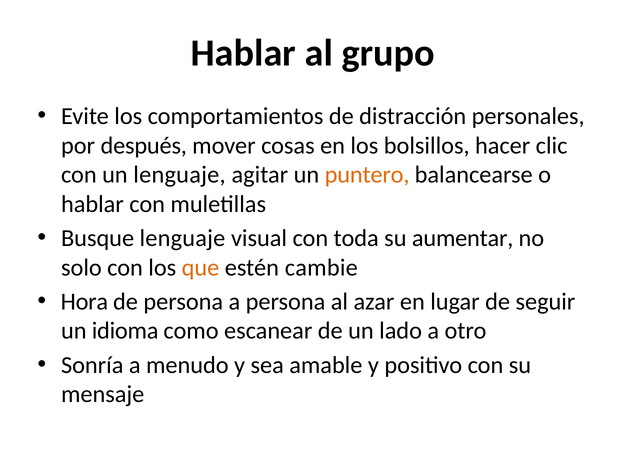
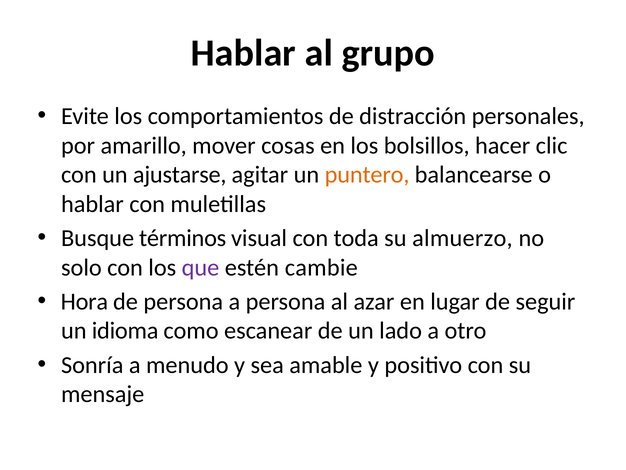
después: después -> amarillo
un lenguaje: lenguaje -> ajustarse
Busque lenguaje: lenguaje -> términos
aumentar: aumentar -> almuerzo
que colour: orange -> purple
